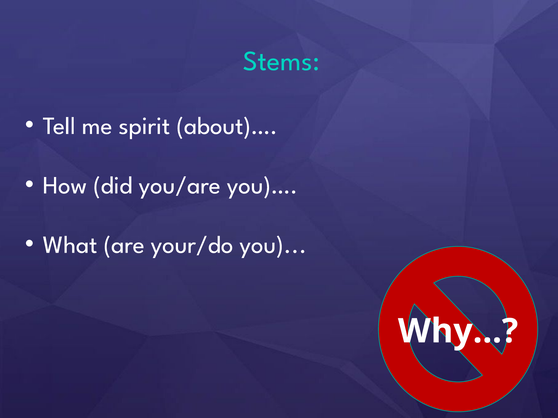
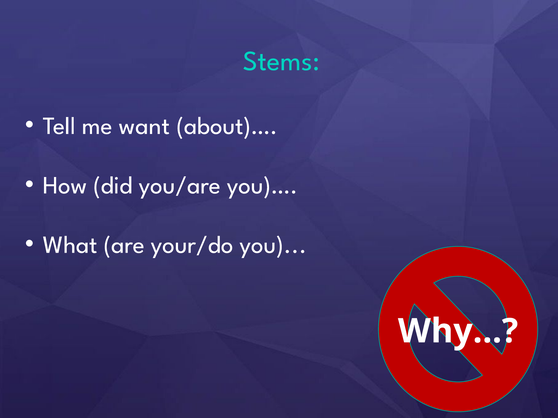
spirit: spirit -> want
